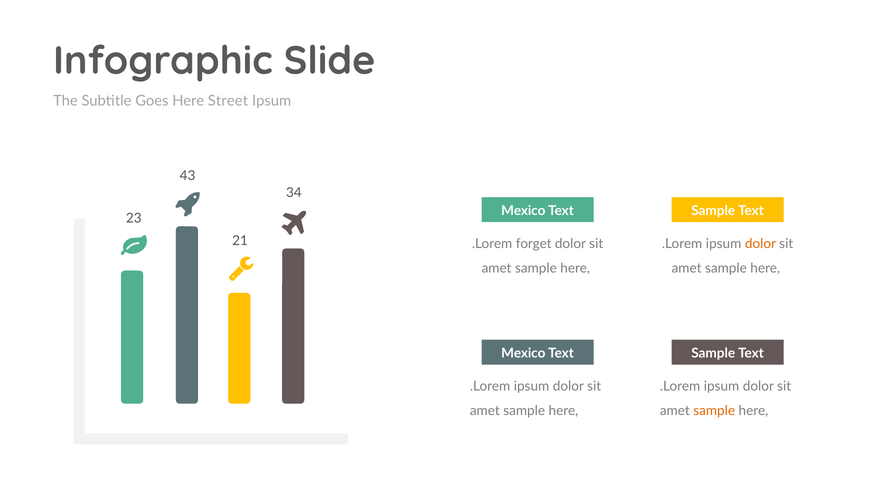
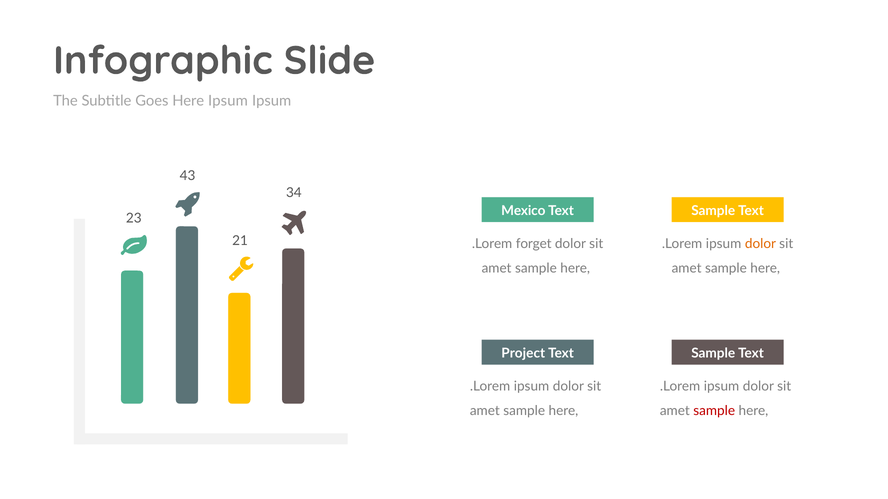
Here Street: Street -> Ipsum
Mexico at (523, 353): Mexico -> Project
sample at (714, 411) colour: orange -> red
